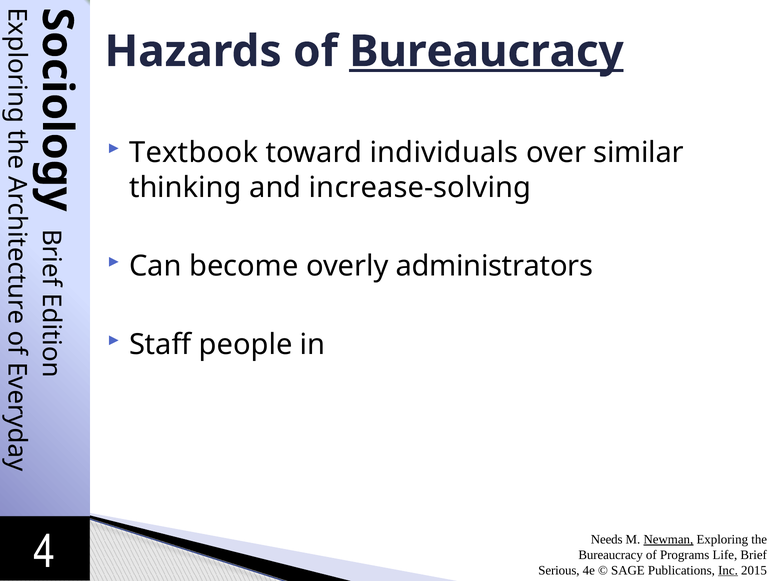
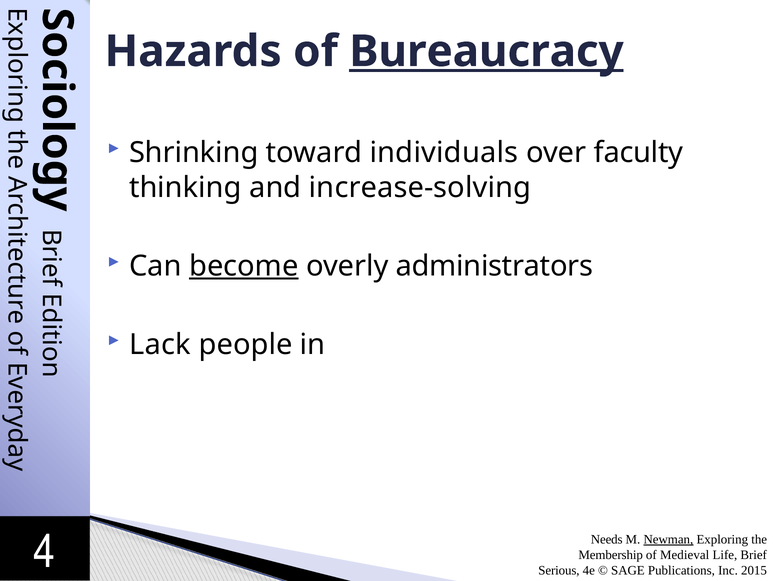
Textbook: Textbook -> Shrinking
similar: similar -> faculty
become underline: none -> present
Staff: Staff -> Lack
Bureaucracy at (611, 555): Bureaucracy -> Membership
Programs: Programs -> Medieval
Inc underline: present -> none
